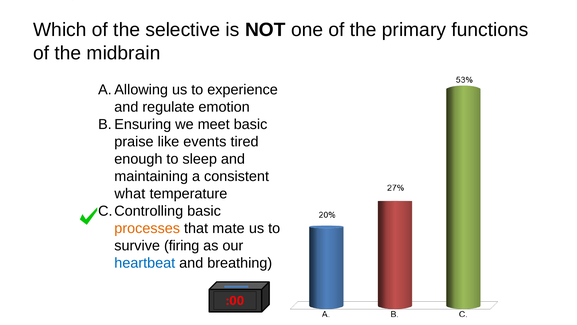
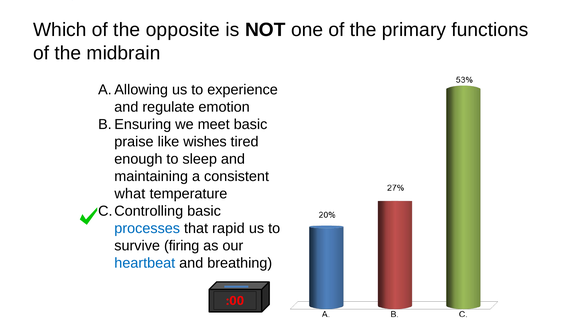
selective: selective -> opposite
events: events -> wishes
processes colour: orange -> blue
mate: mate -> rapid
